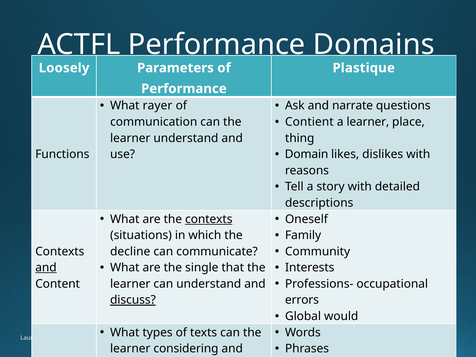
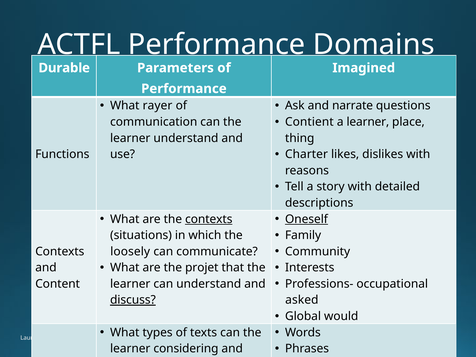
Loosely: Loosely -> Durable
Plastique: Plastique -> Imagined
Domain: Domain -> Charter
Oneself underline: none -> present
decline: decline -> loosely
single: single -> projet
and at (46, 268) underline: present -> none
errors: errors -> asked
